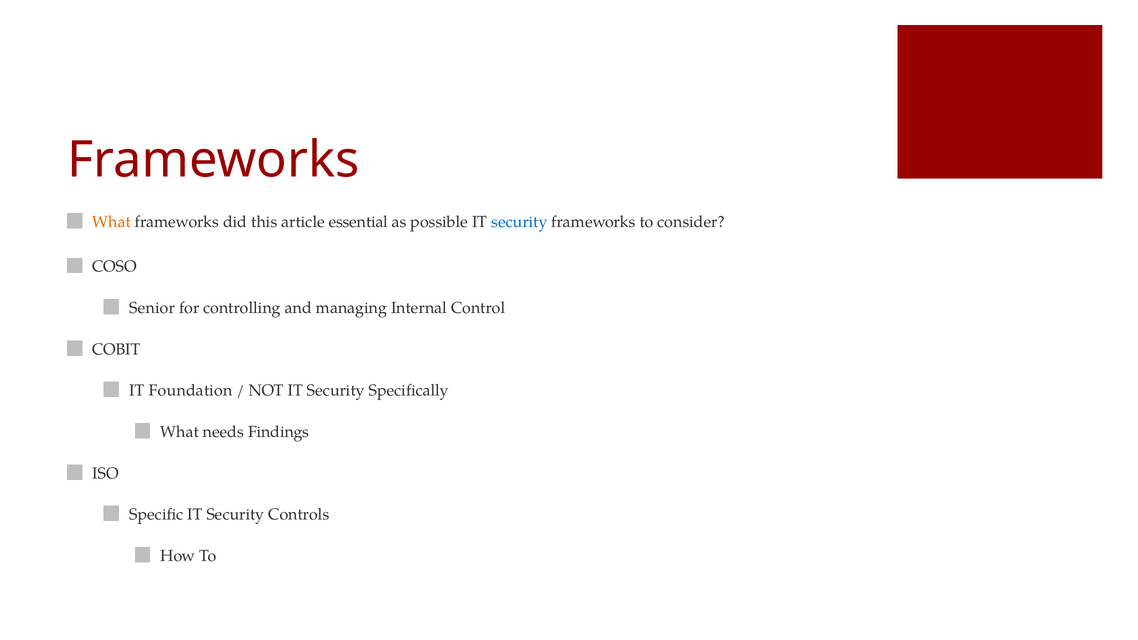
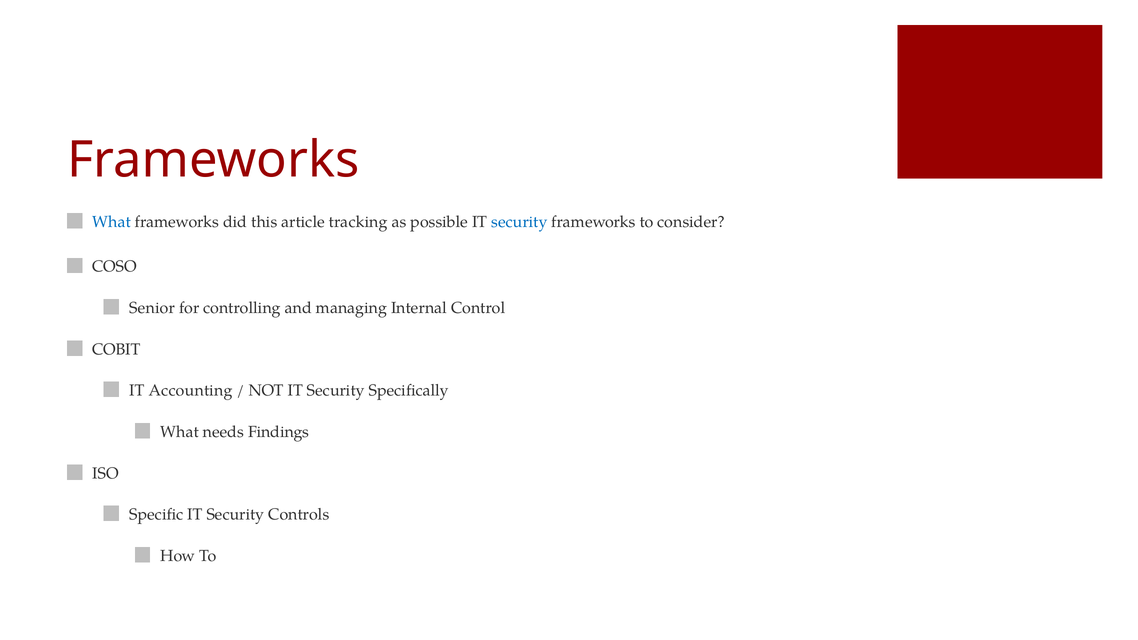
What at (112, 222) colour: orange -> blue
essential: essential -> tracking
Foundation: Foundation -> Accounting
